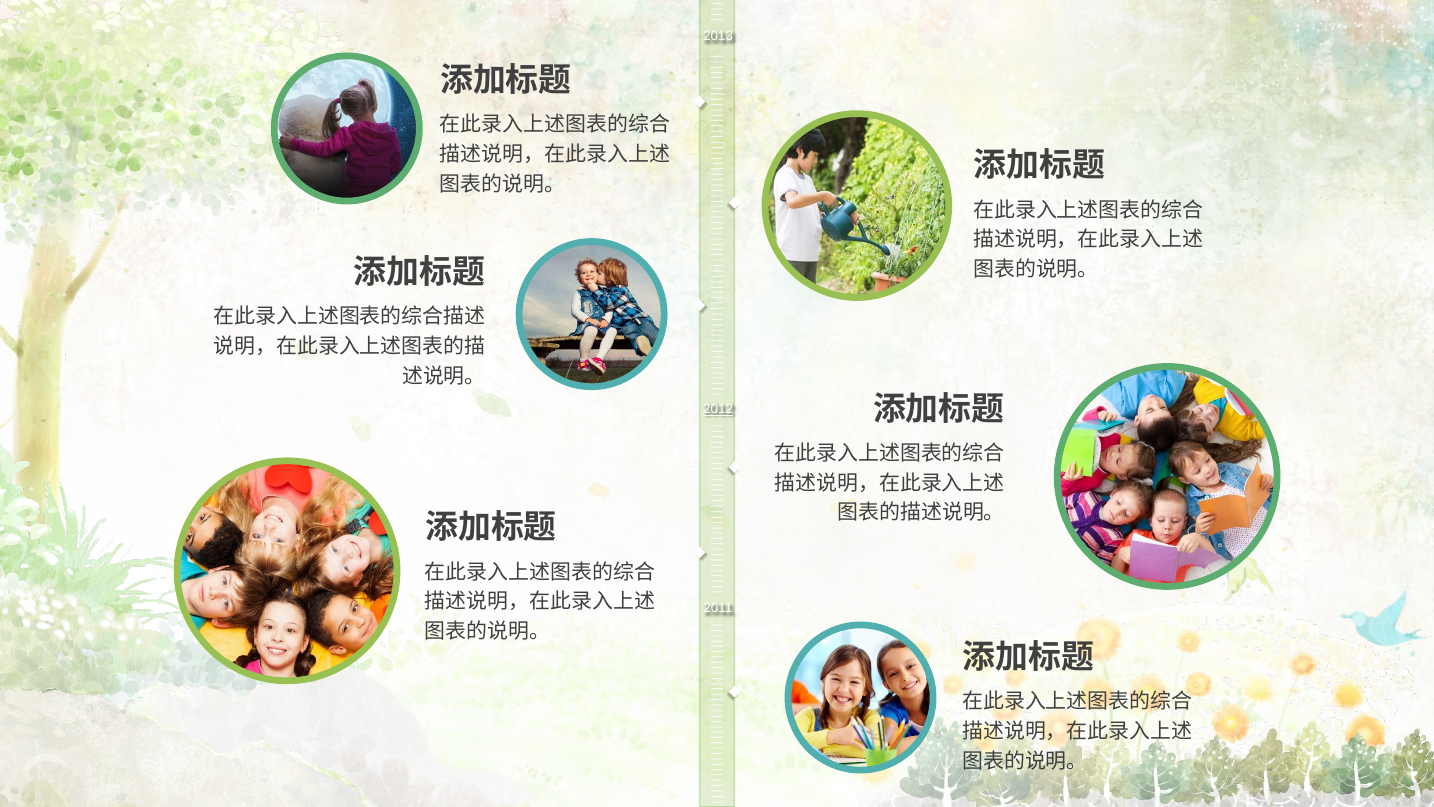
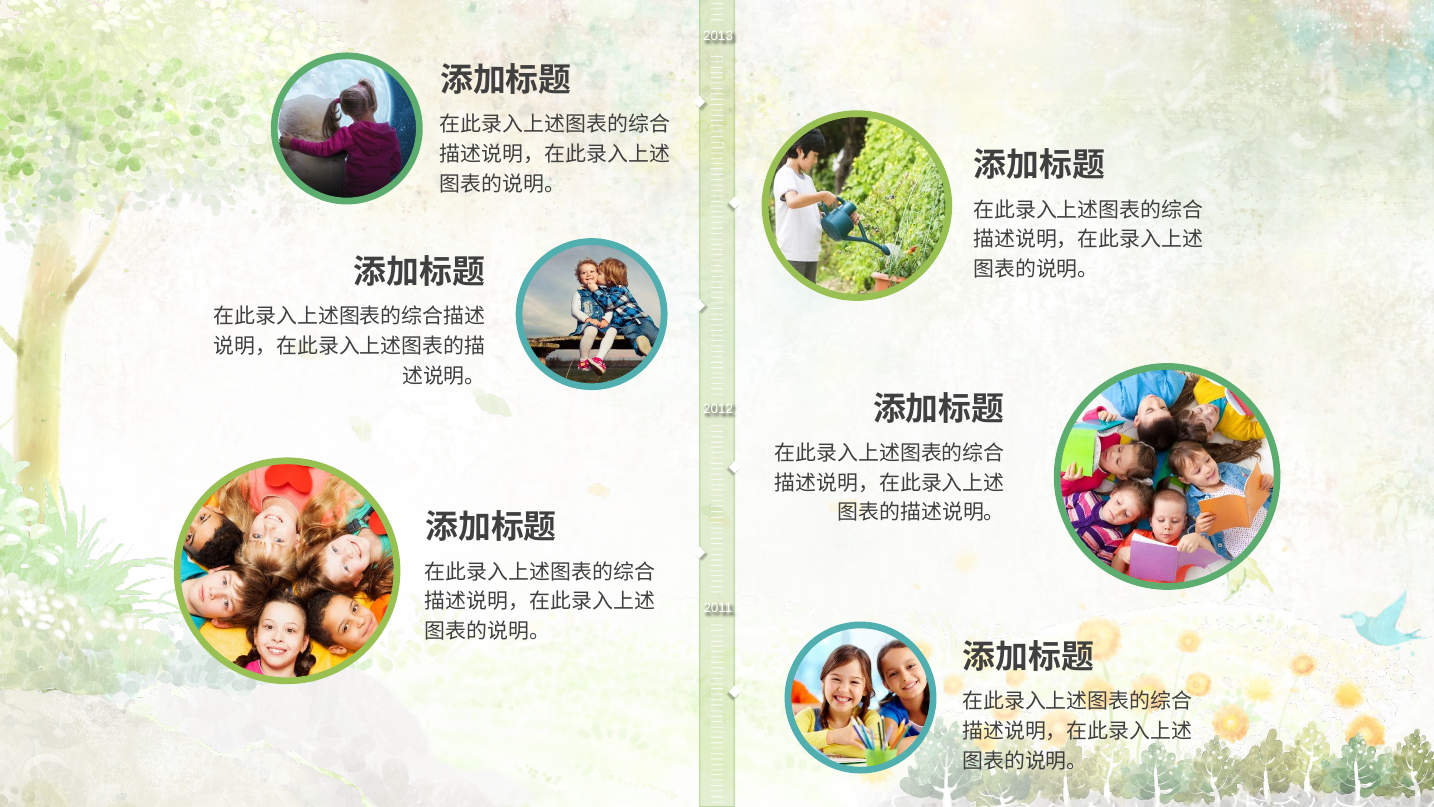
2012 underline: present -> none
